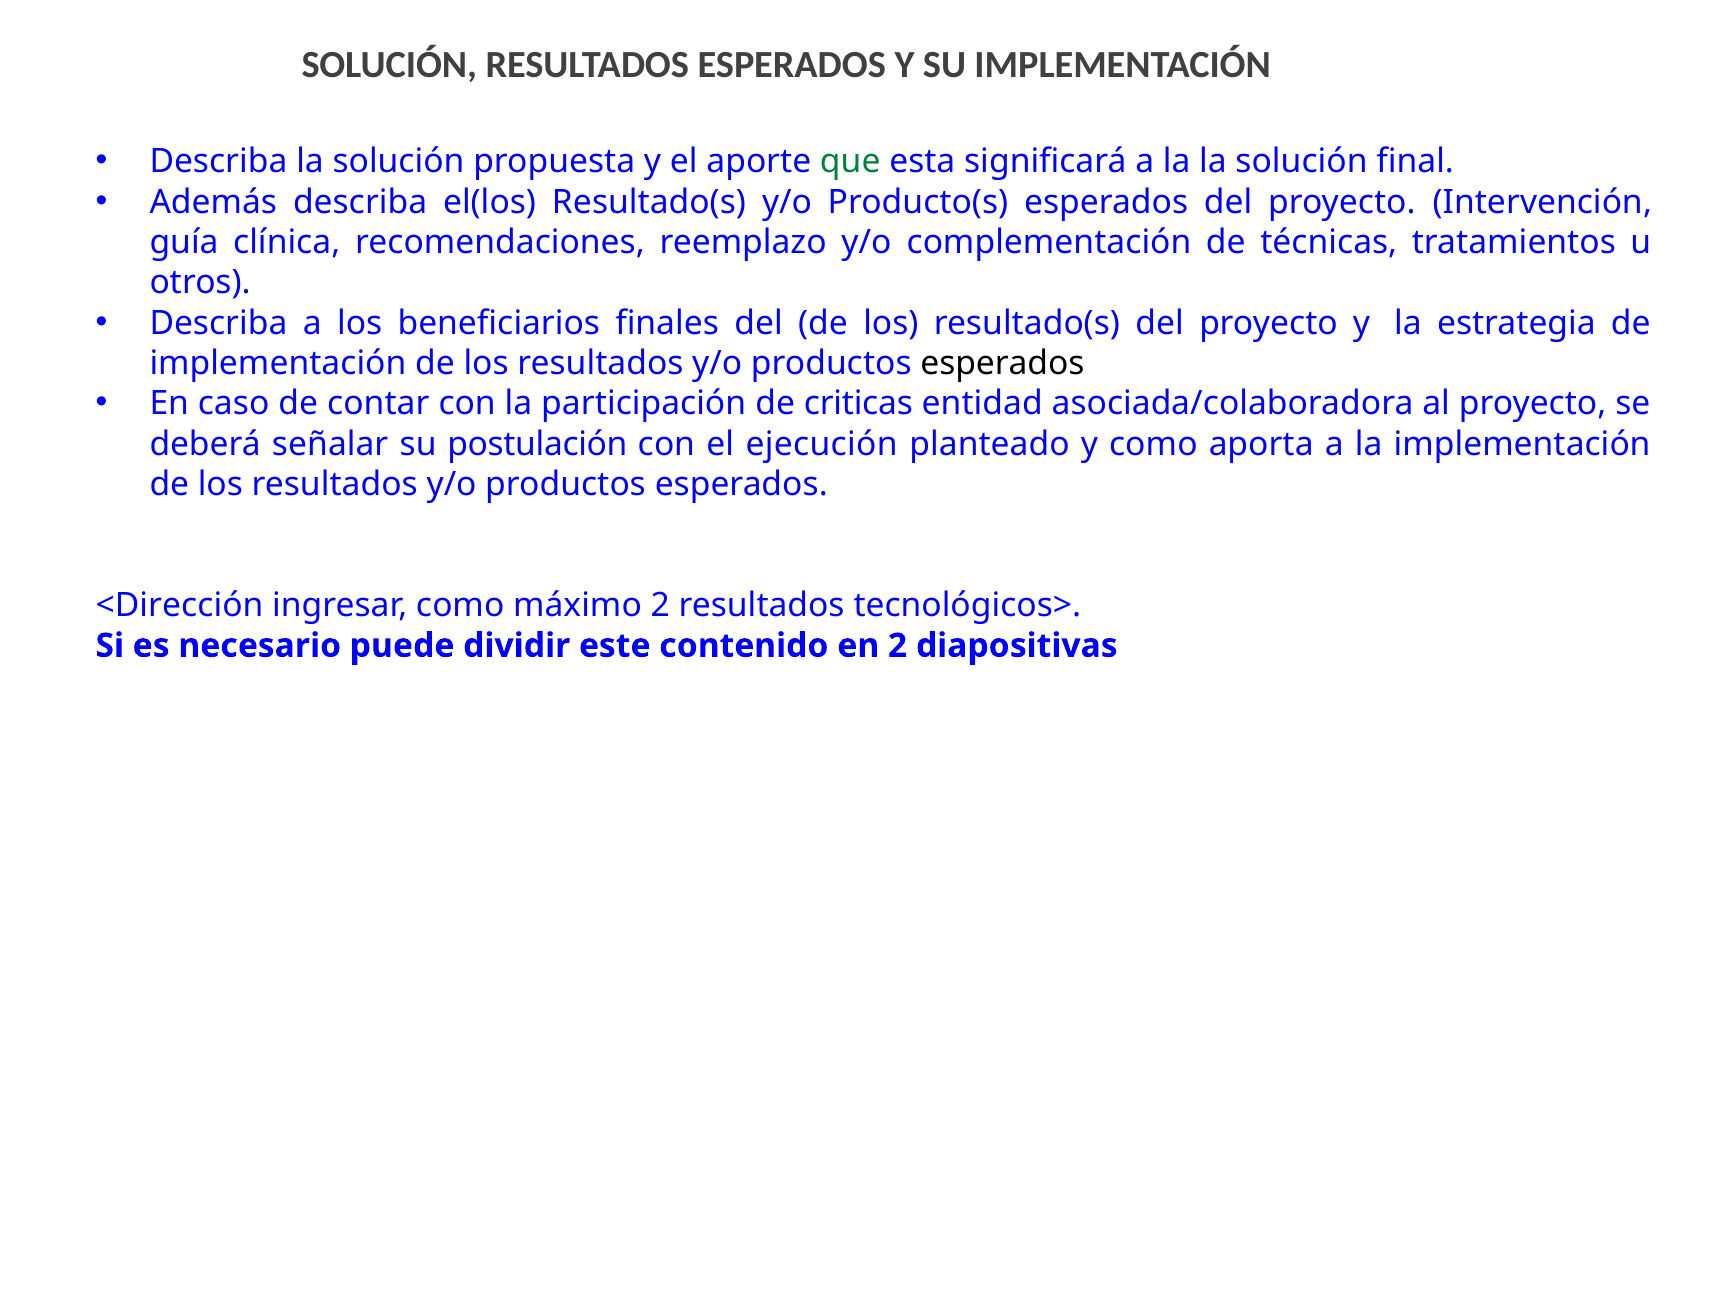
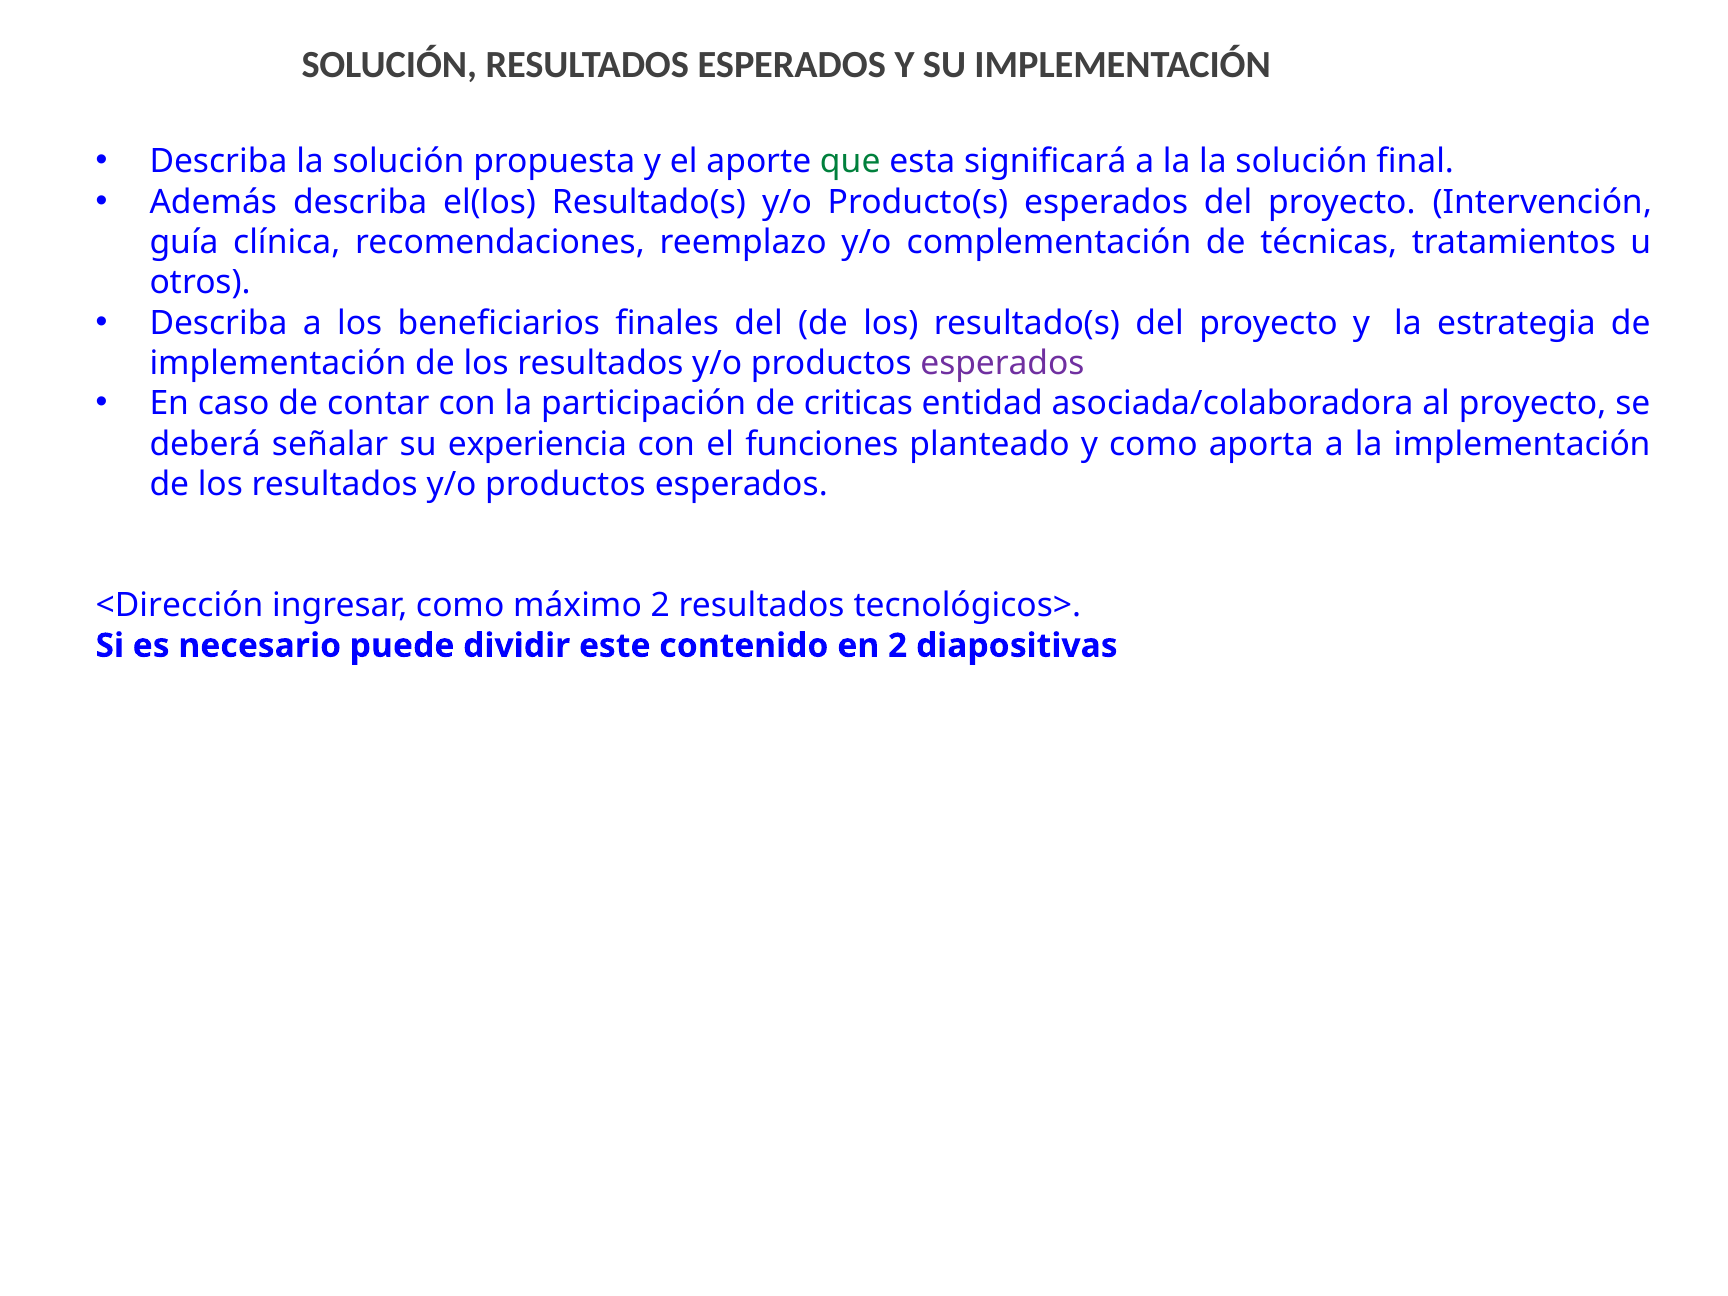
esperados at (1002, 363) colour: black -> purple
postulación: postulación -> experiencia
ejecución: ejecución -> funciones
